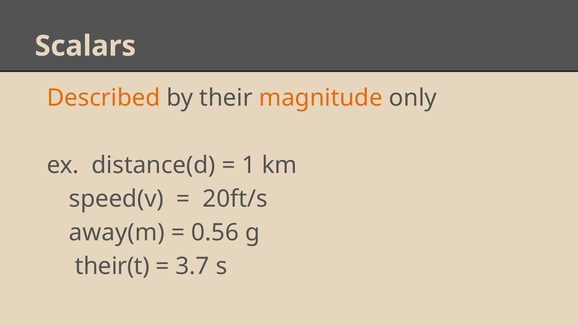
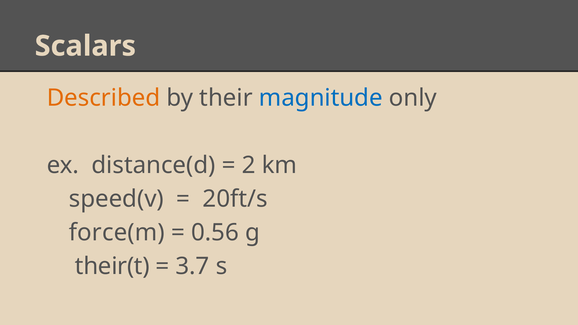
magnitude colour: orange -> blue
1: 1 -> 2
away(m: away(m -> force(m
